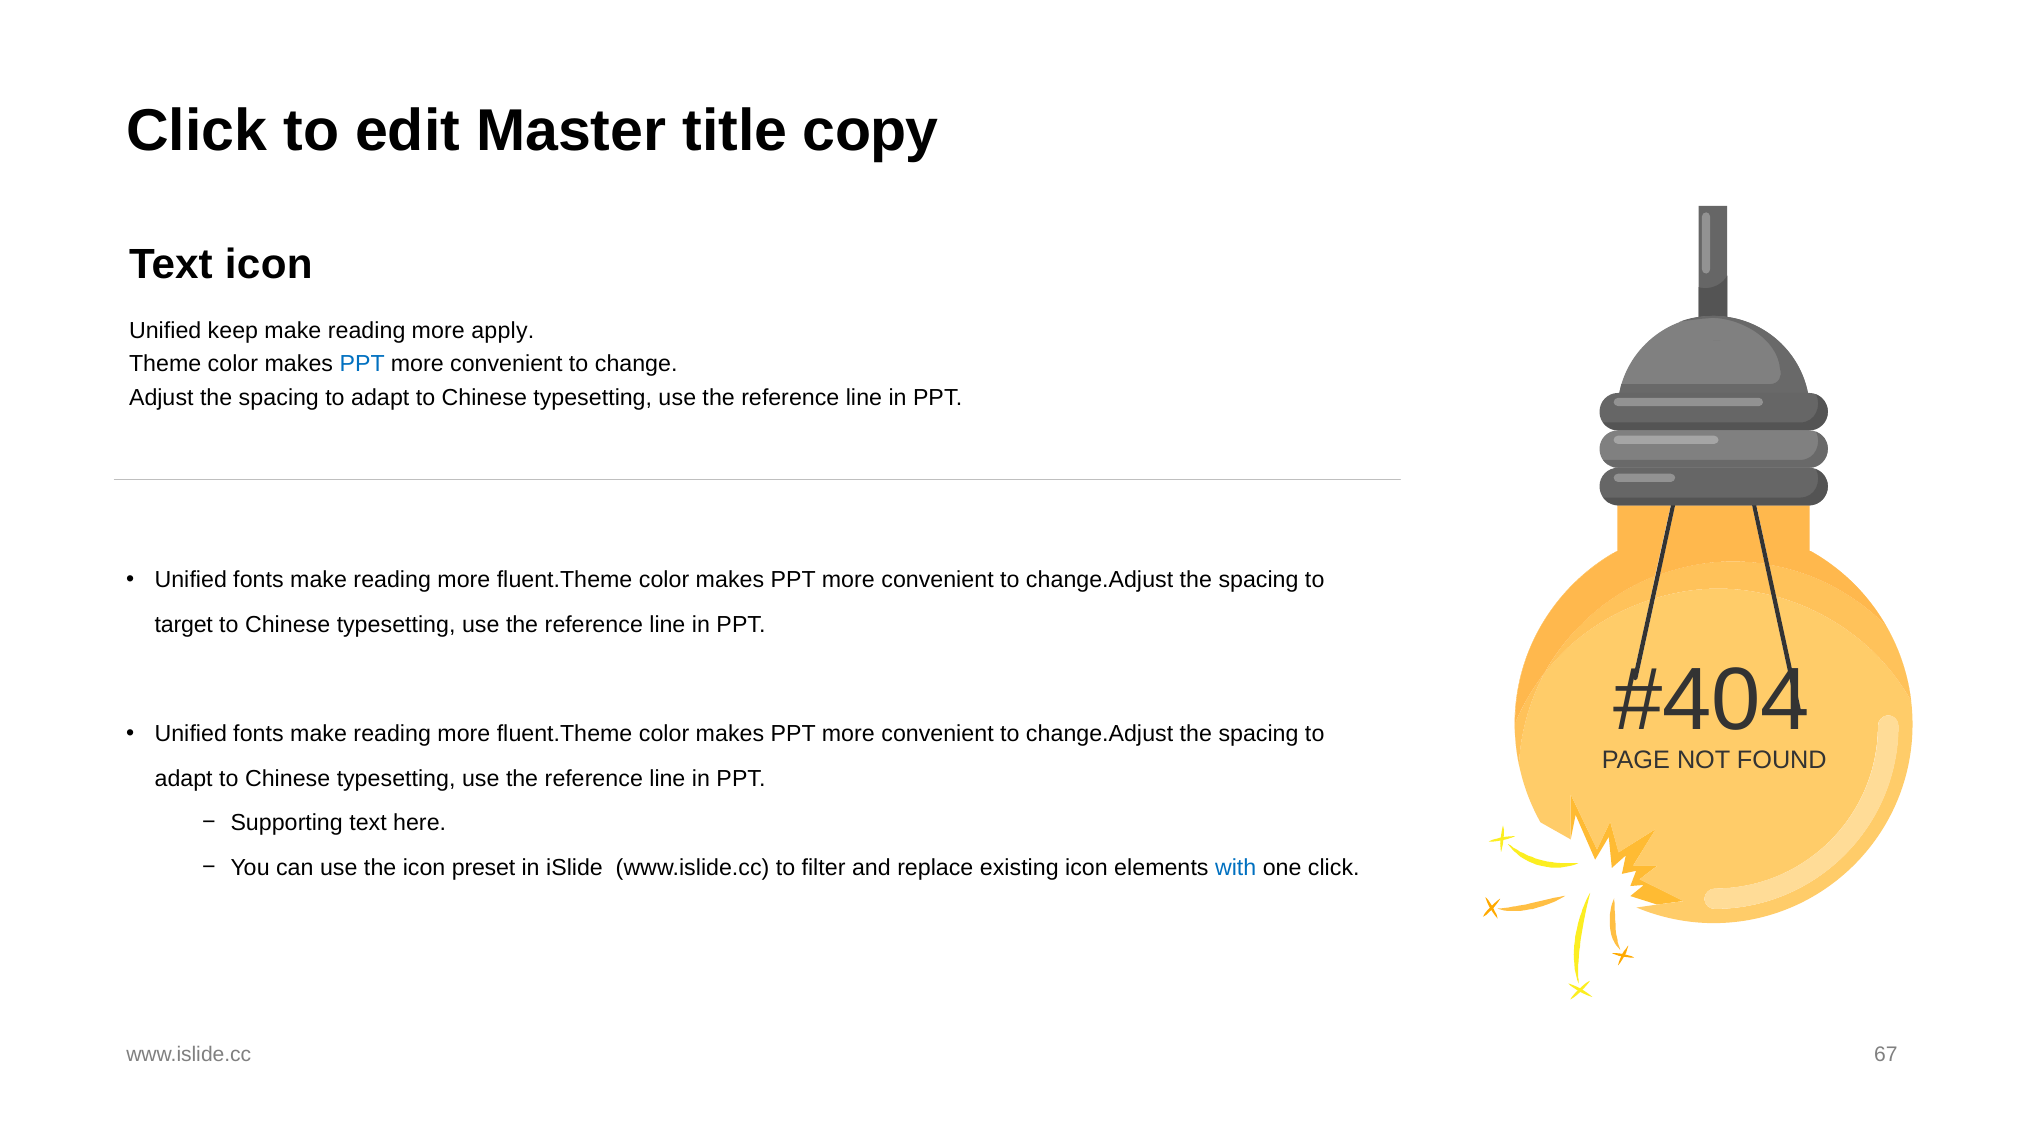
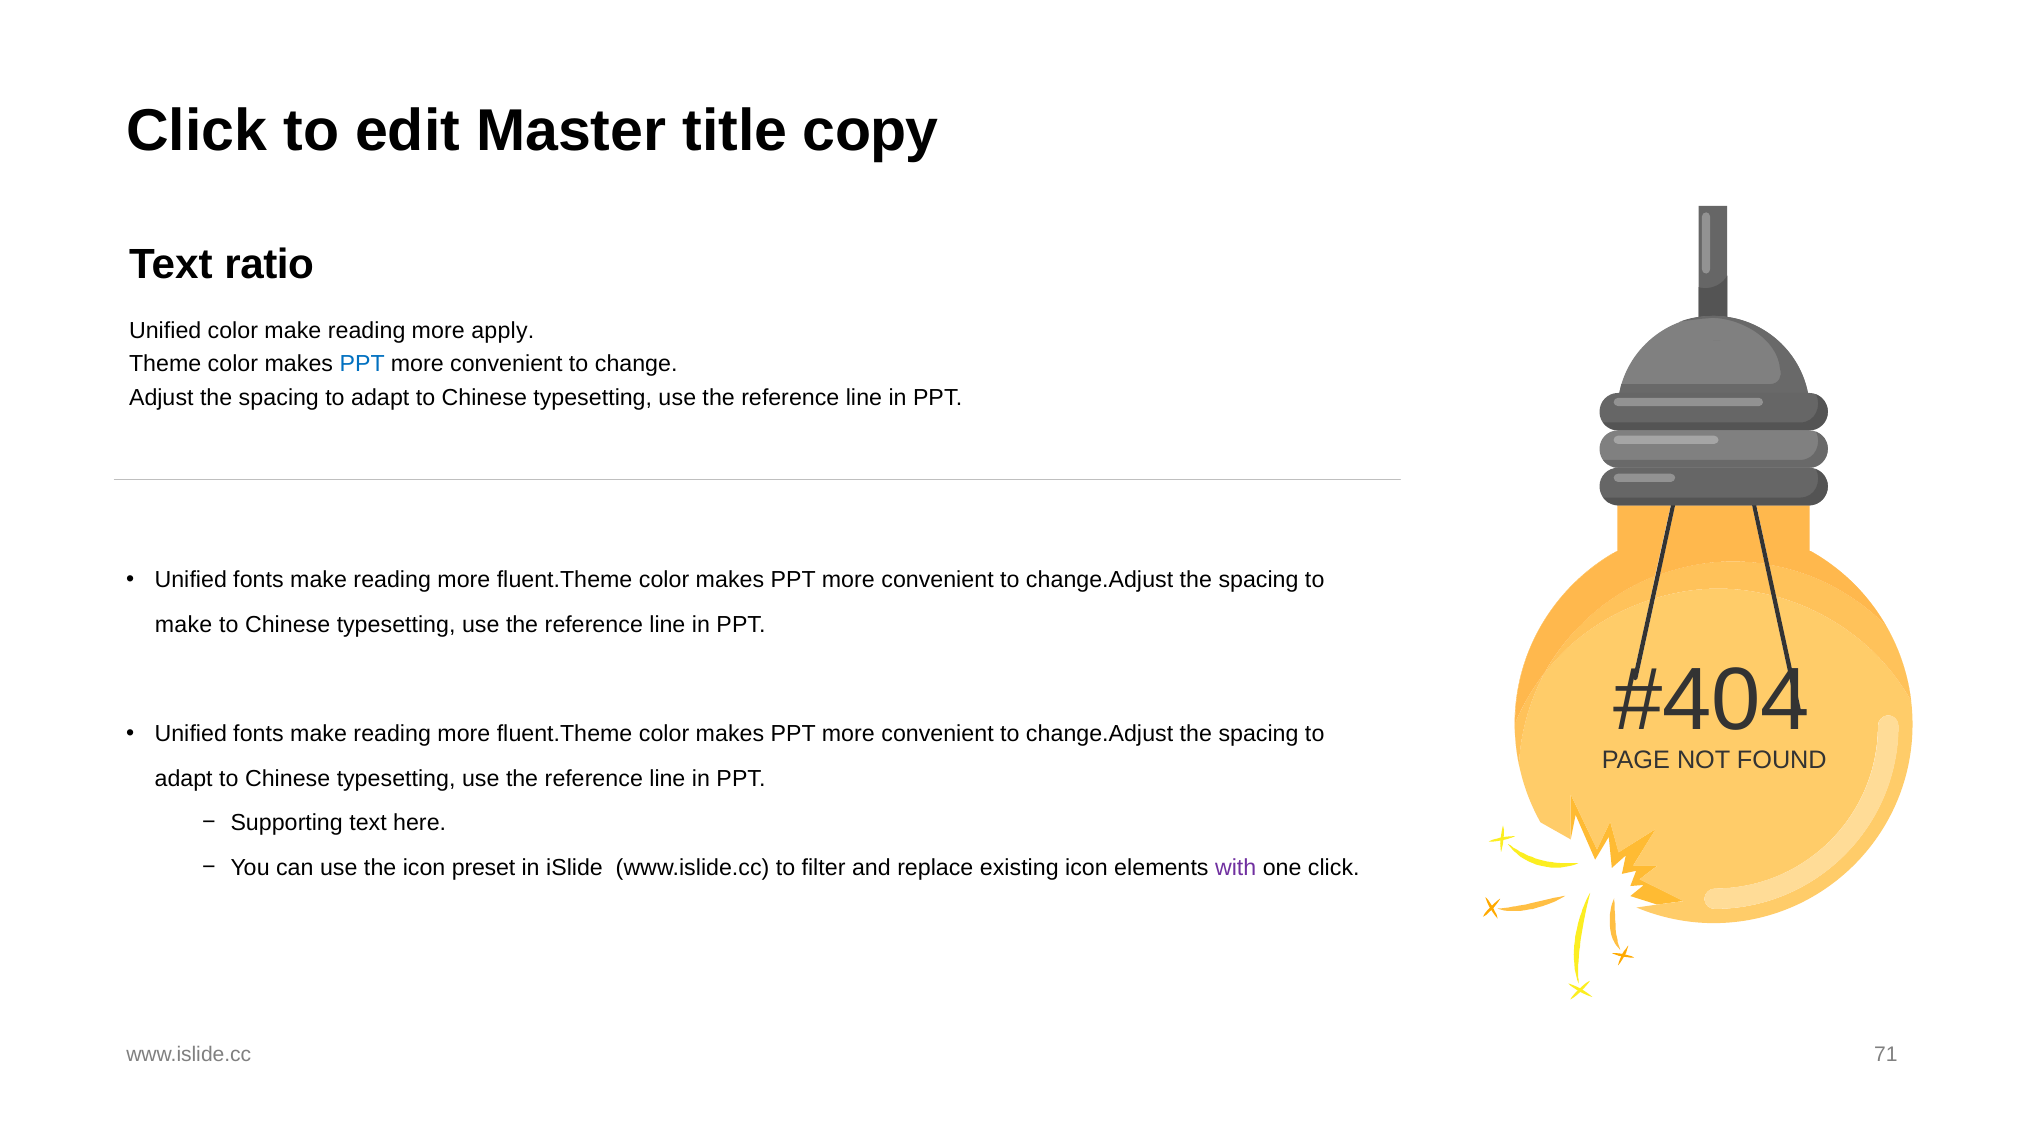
Text icon: icon -> ratio
Unified keep: keep -> color
target at (184, 625): target -> make
with colour: blue -> purple
67: 67 -> 71
